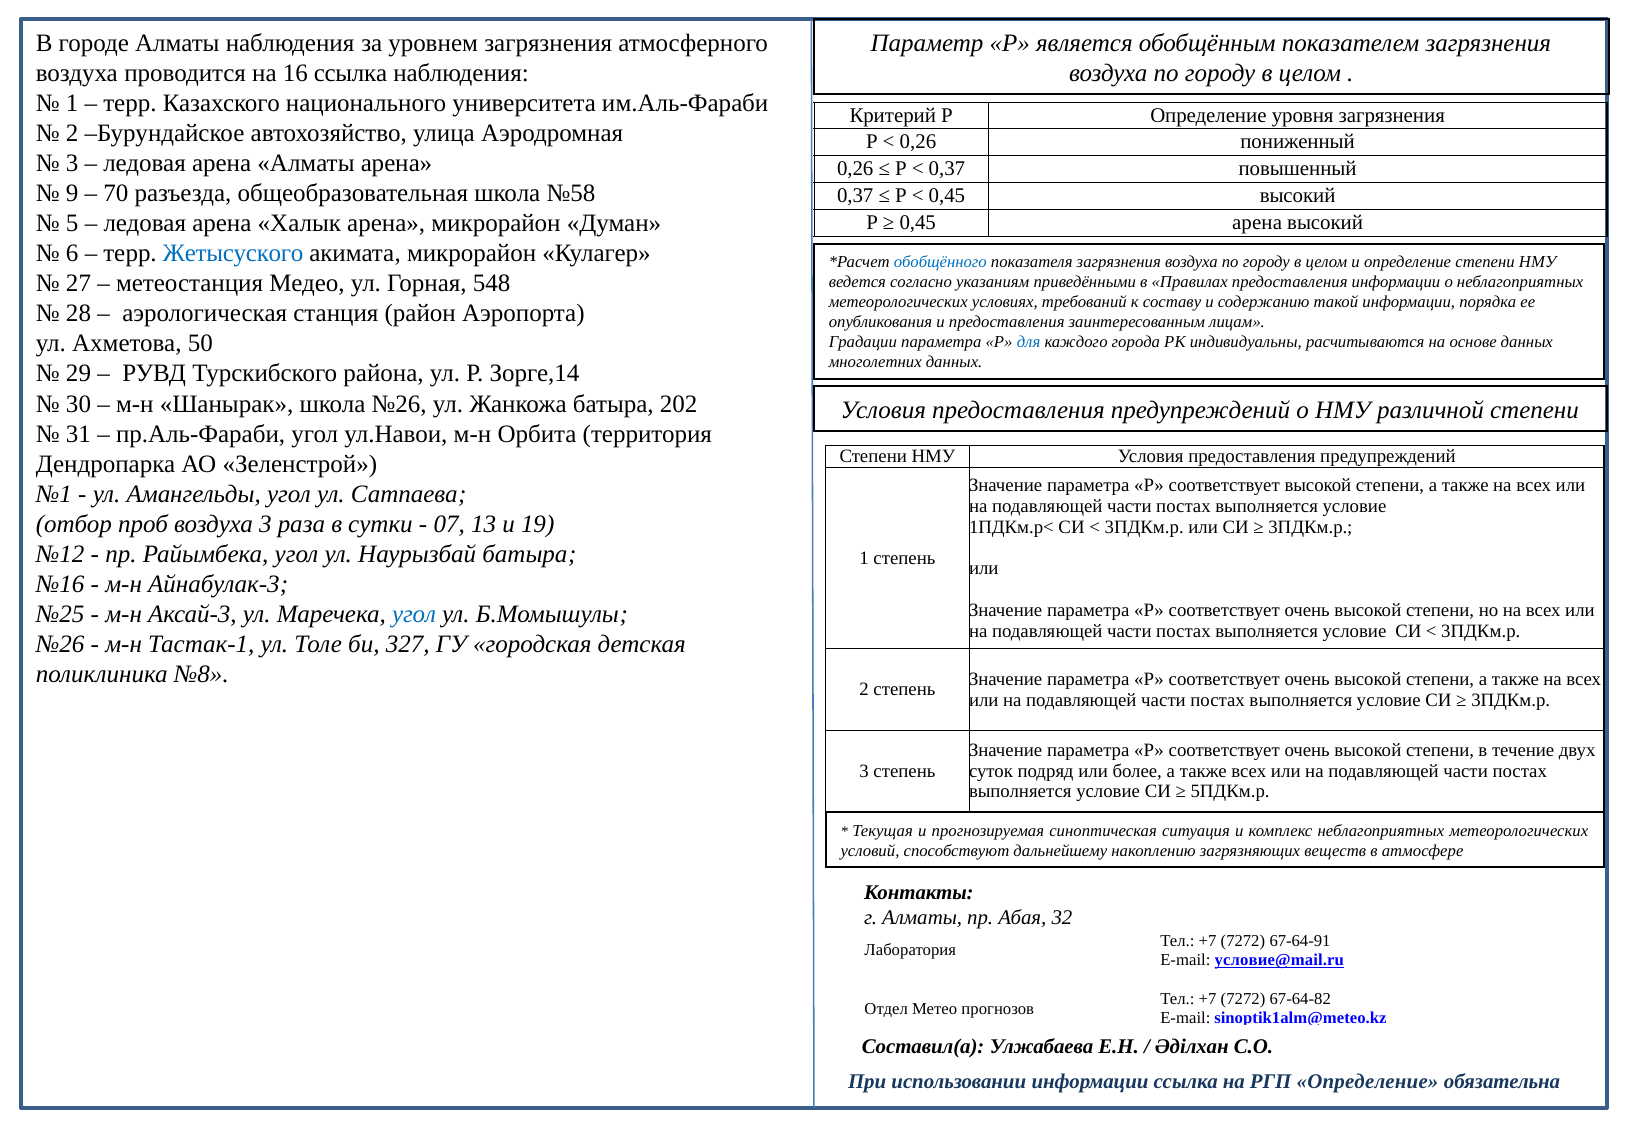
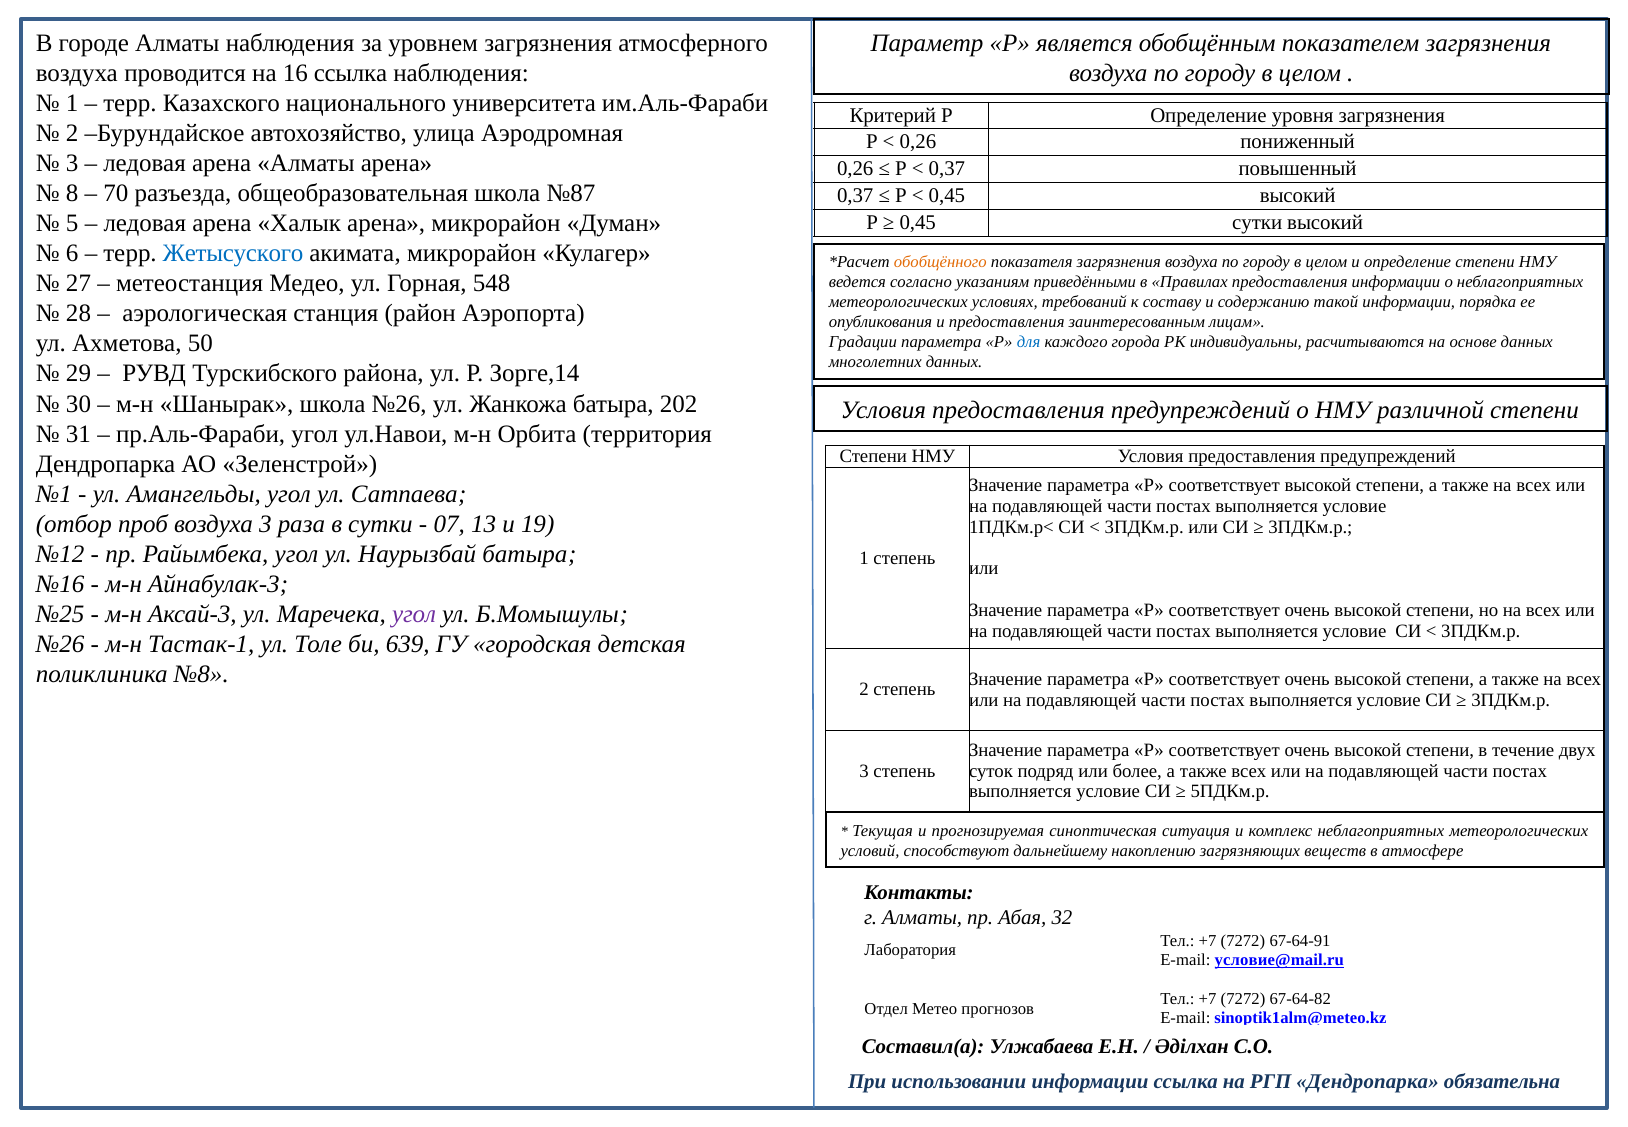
9: 9 -> 8
№58: №58 -> №87
0,45 арена: арена -> сутки
обобщённого colour: blue -> orange
угол at (414, 614) colour: blue -> purple
327: 327 -> 639
РГП Определение: Определение -> Дендропарка
